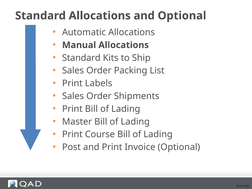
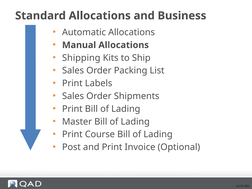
and Optional: Optional -> Business
Standard at (81, 58): Standard -> Shipping
